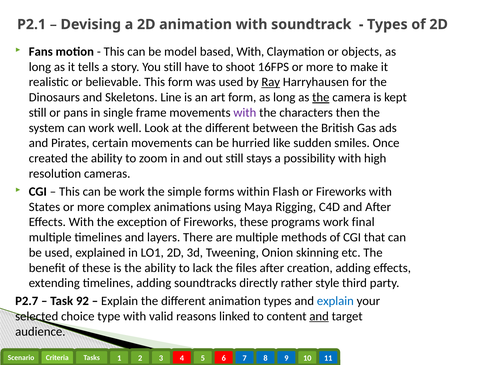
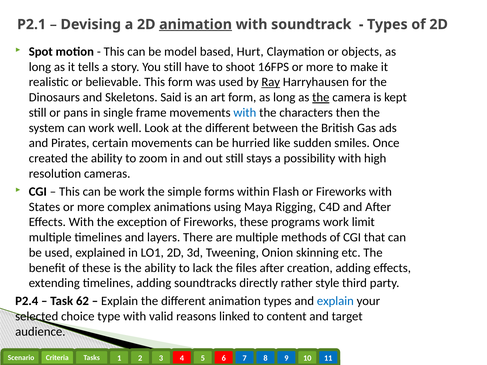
animation at (196, 24) underline: none -> present
Fans: Fans -> Spot
based With: With -> Hurt
Line: Line -> Said
with at (245, 113) colour: purple -> blue
final: final -> limit
P2.7: P2.7 -> P2.4
92: 92 -> 62
and at (319, 316) underline: present -> none
